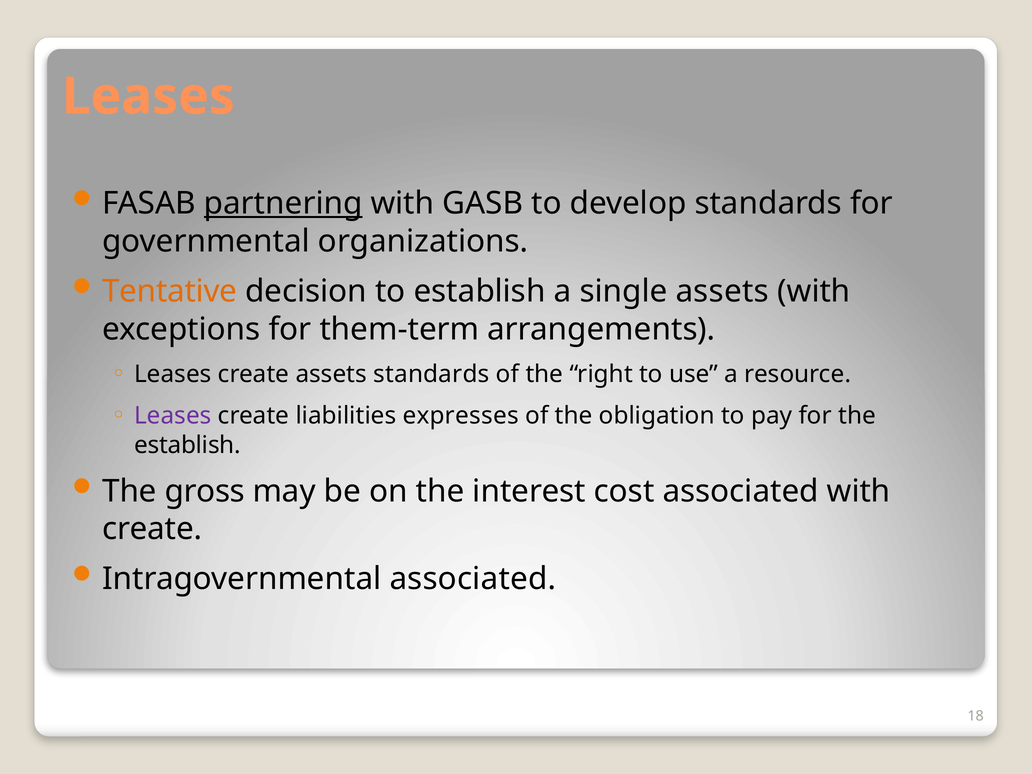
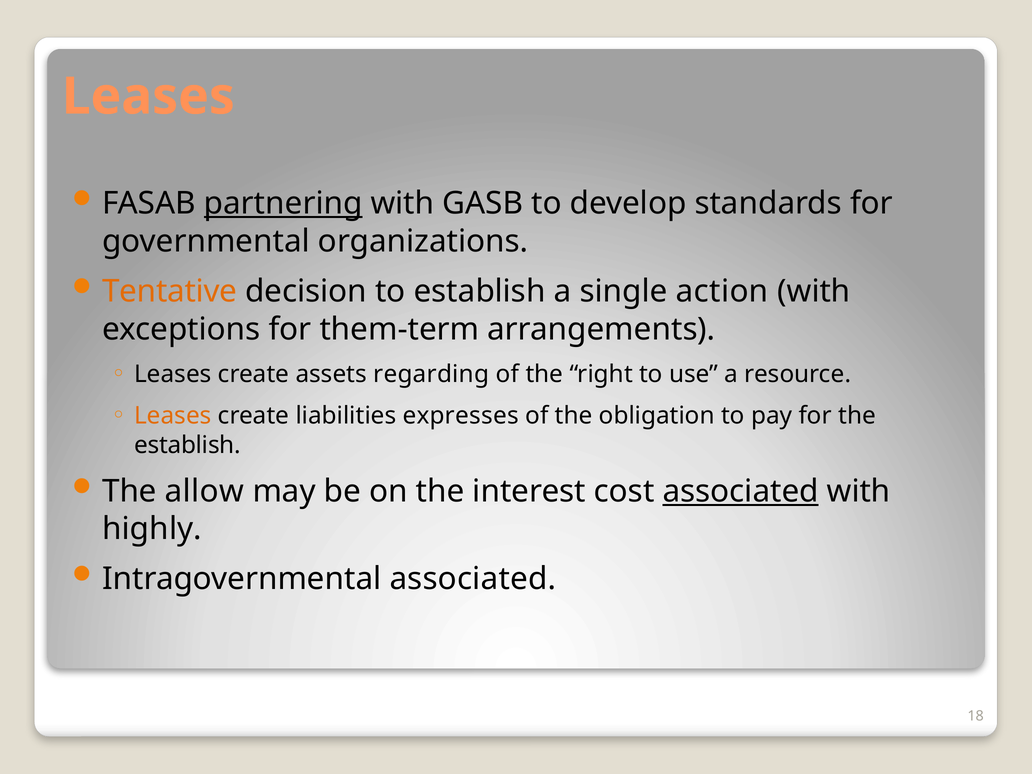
single assets: assets -> action
assets standards: standards -> regarding
Leases at (173, 416) colour: purple -> orange
gross: gross -> allow
associated at (741, 491) underline: none -> present
create at (152, 529): create -> highly
